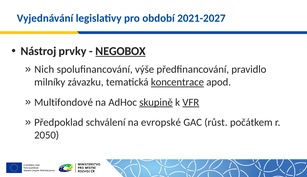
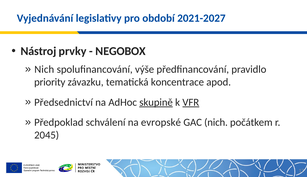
NEGOBOX underline: present -> none
milníky: milníky -> priority
koncentrace underline: present -> none
Multifondové: Multifondové -> Předsednictví
GAC růst: růst -> nich
2050: 2050 -> 2045
